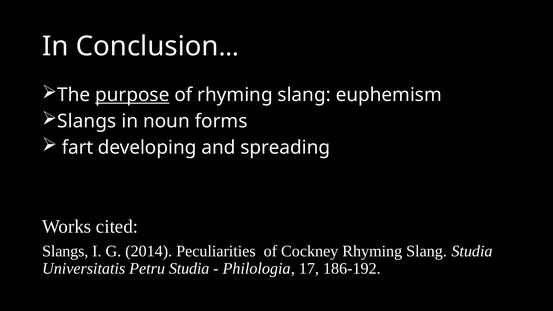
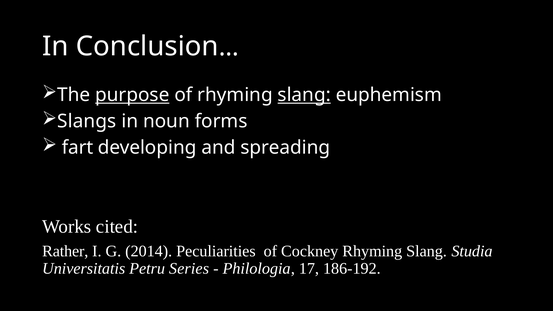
slang at (304, 95) underline: none -> present
Slangs at (65, 251): Slangs -> Rather
Petru Studia: Studia -> Series
